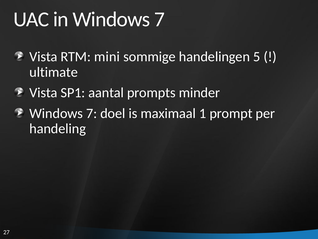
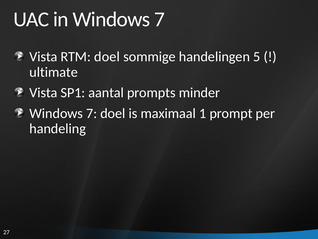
RTM mini: mini -> doel
